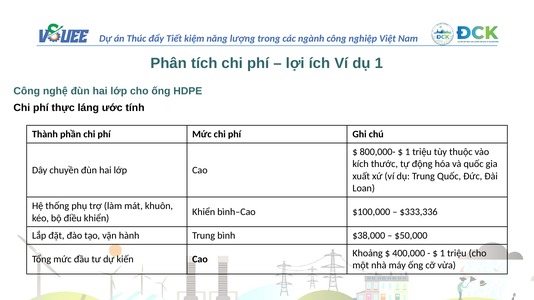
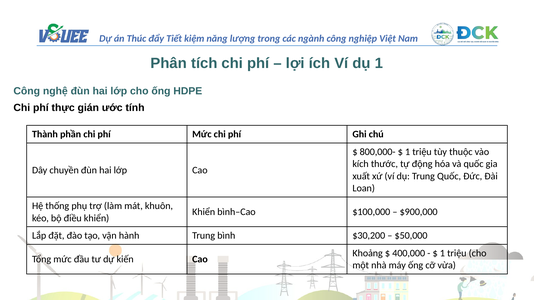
láng: láng -> gián
$333,336: $333,336 -> $900,000
$38,000: $38,000 -> $30,200
